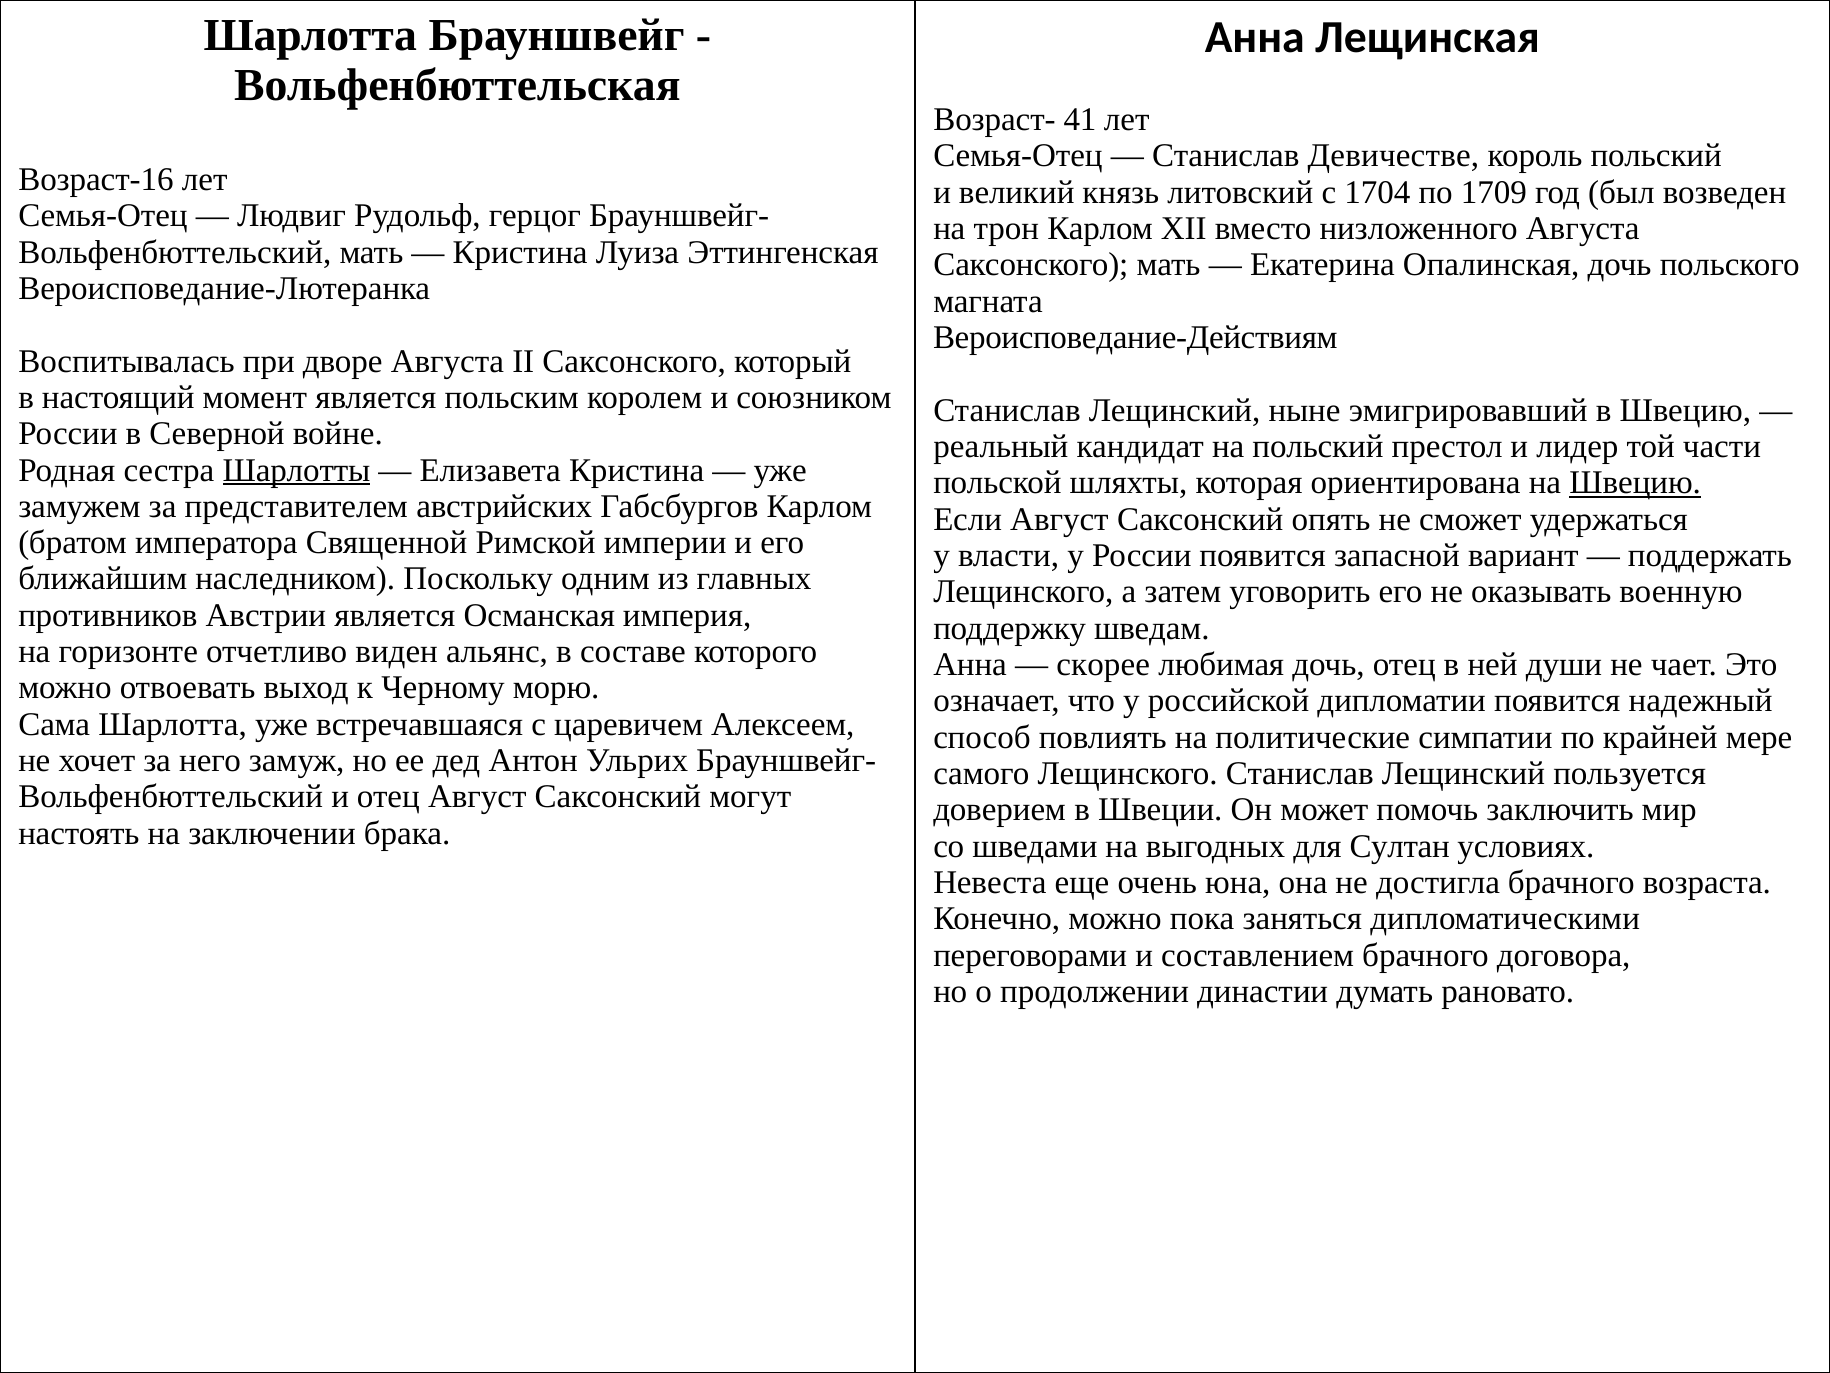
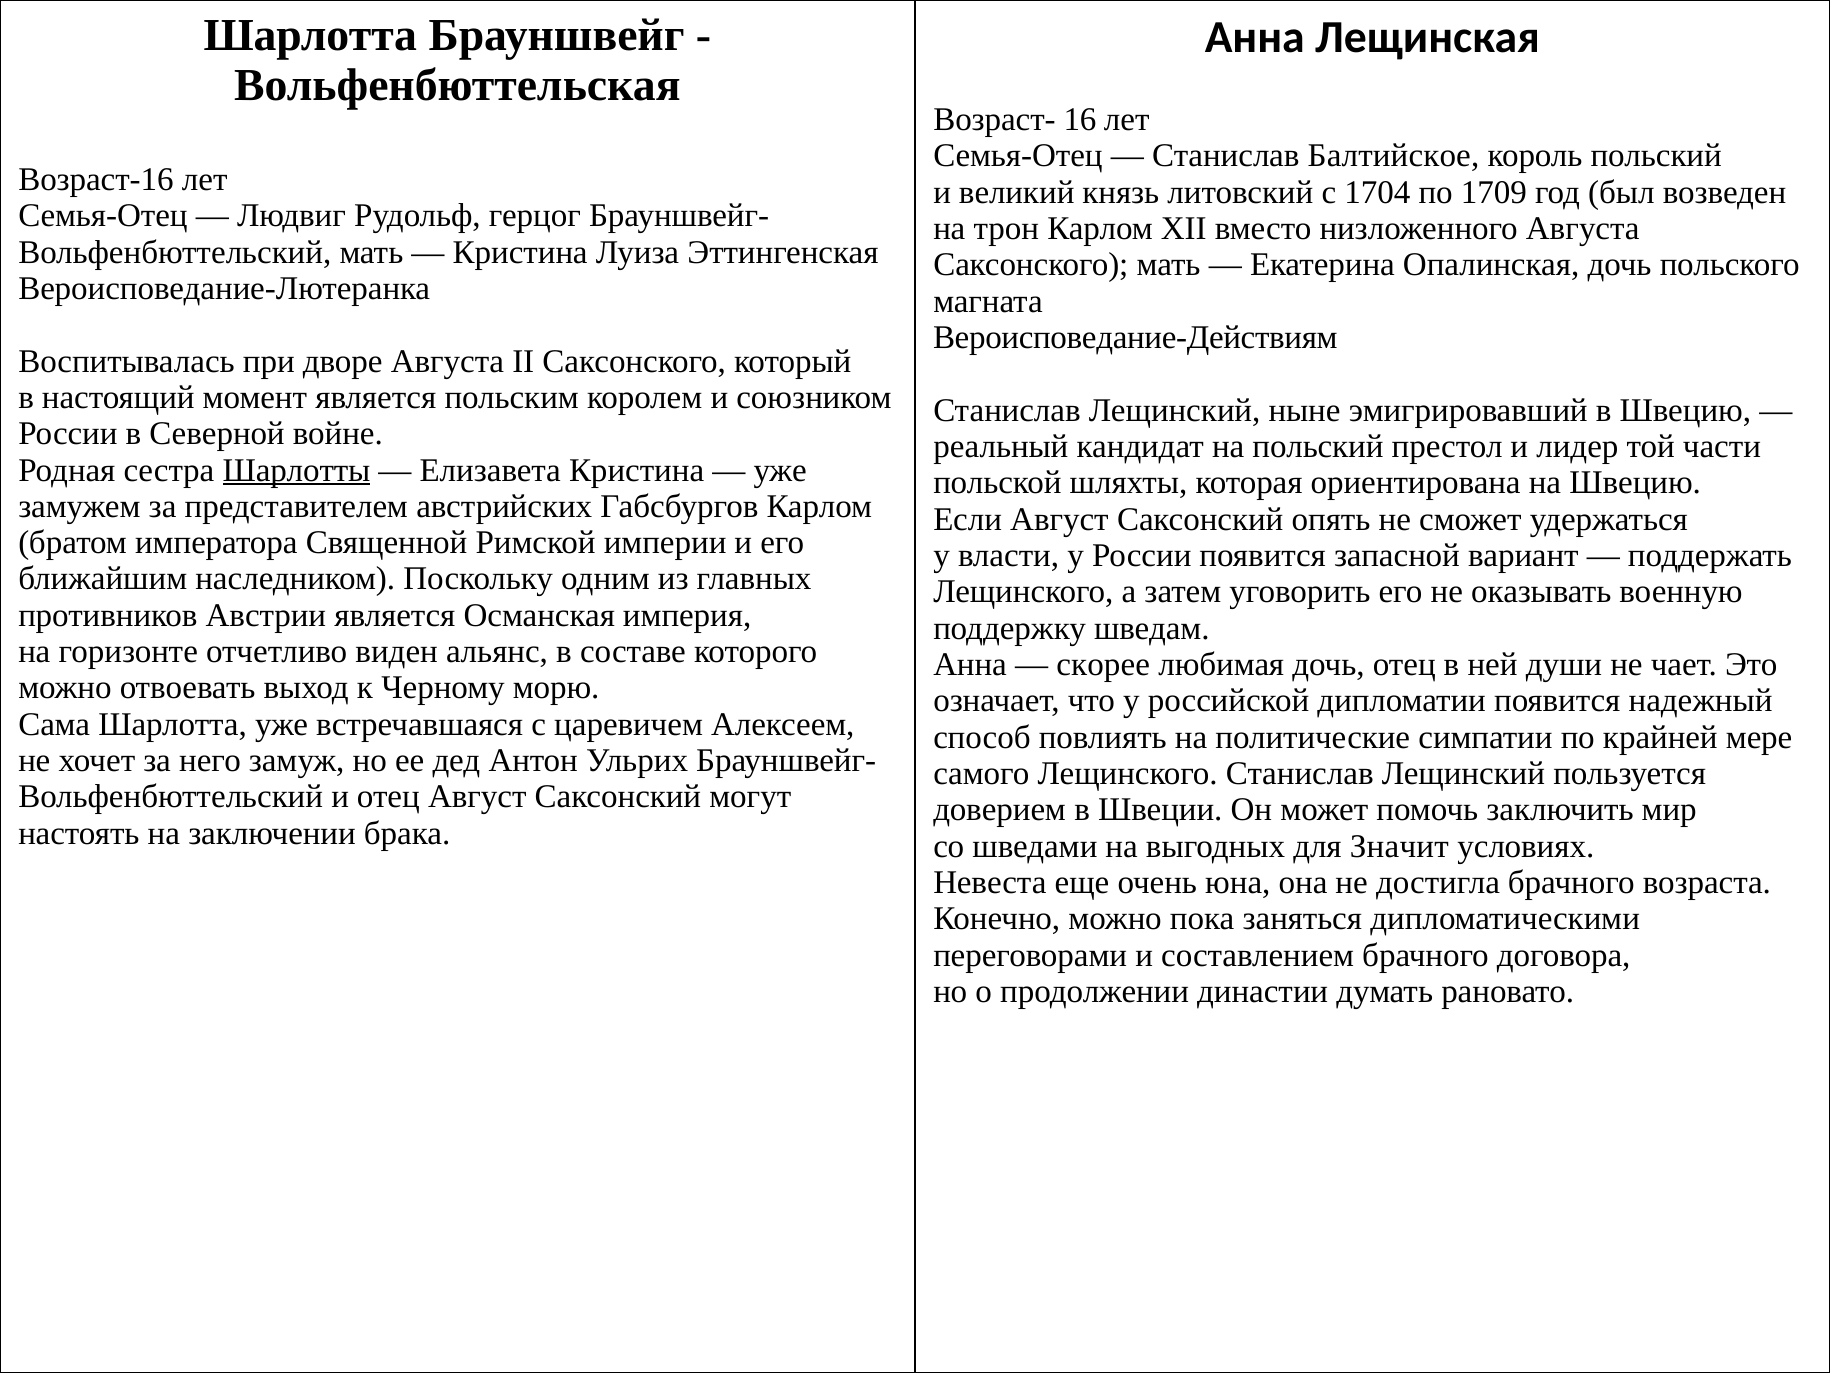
41: 41 -> 16
Девичестве: Девичестве -> Балтийское
Швецию at (1635, 483) underline: present -> none
Султан: Султан -> Значит
